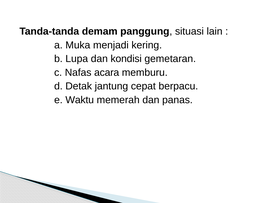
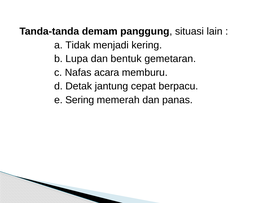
Muka: Muka -> Tidak
kondisi: kondisi -> bentuk
Waktu: Waktu -> Sering
